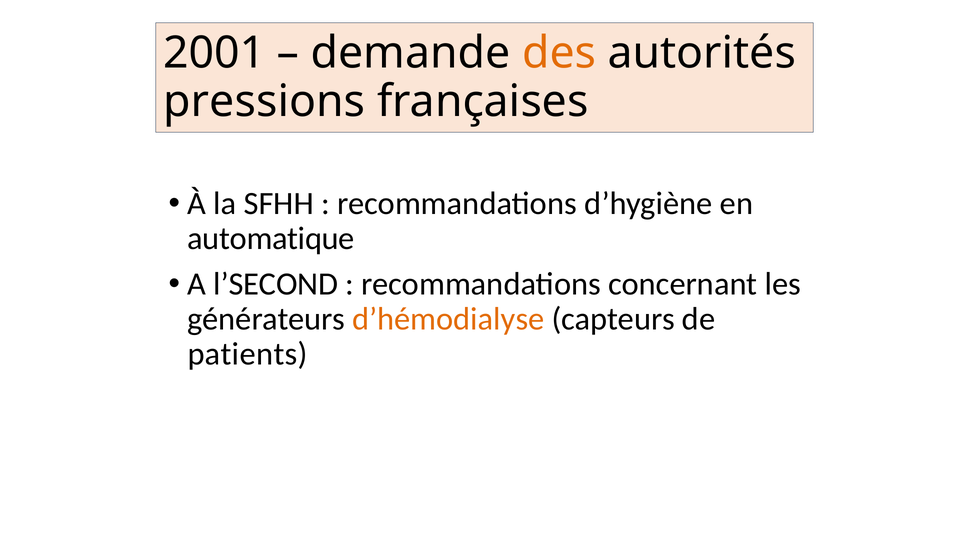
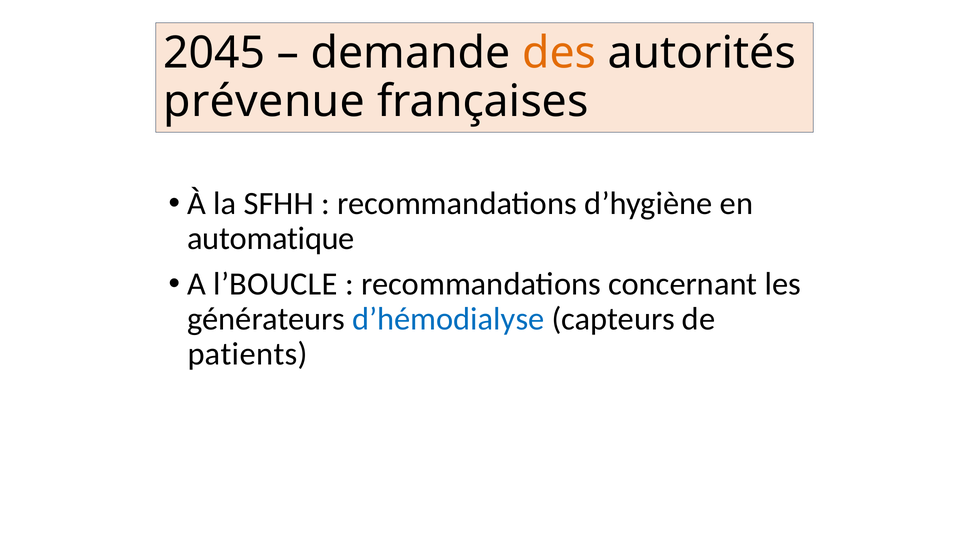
2001: 2001 -> 2045
pressions: pressions -> prévenue
l’SECOND: l’SECOND -> l’BOUCLE
d’hémodialyse colour: orange -> blue
